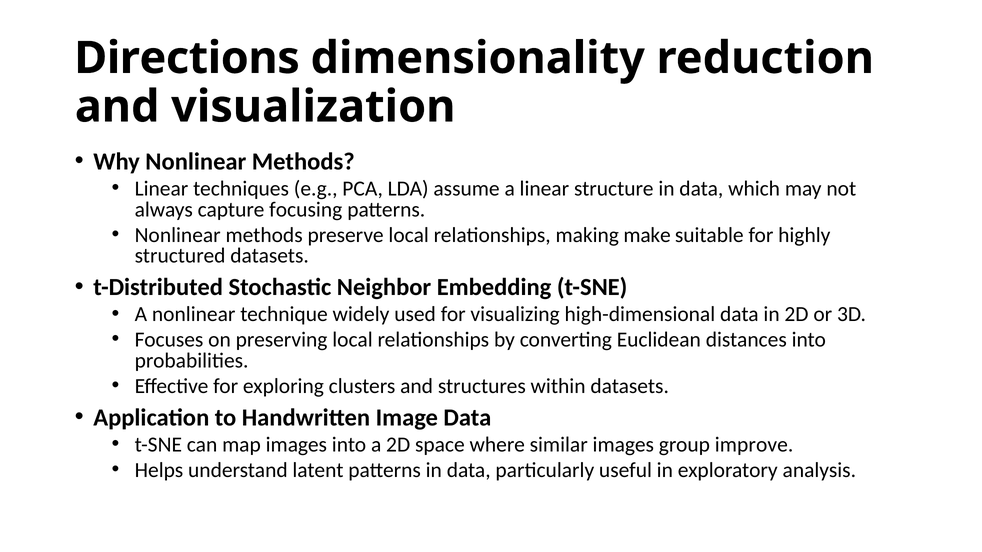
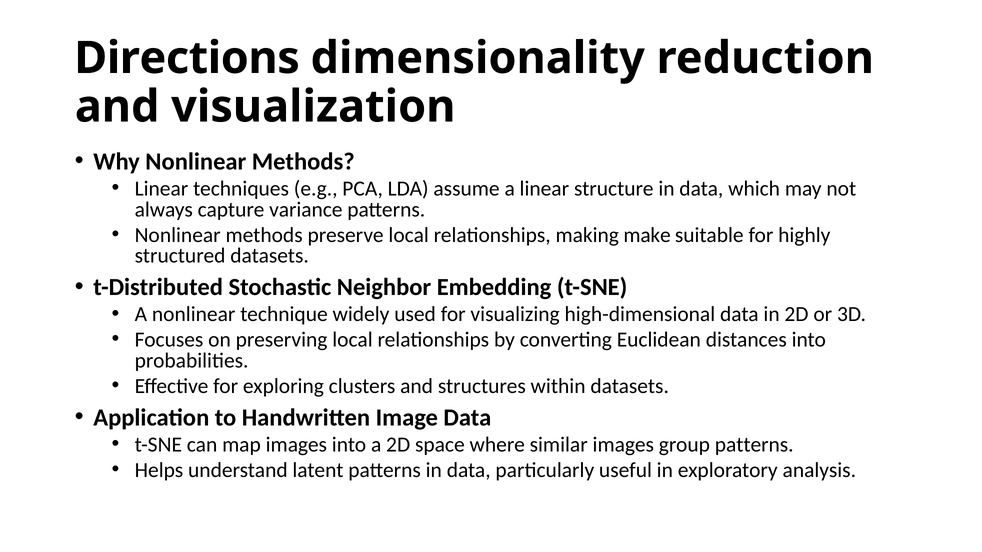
focusing: focusing -> variance
group improve: improve -> patterns
